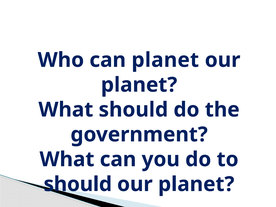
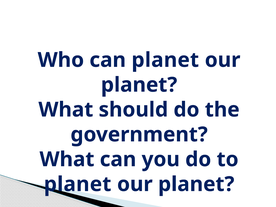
should at (78, 184): should -> planet
